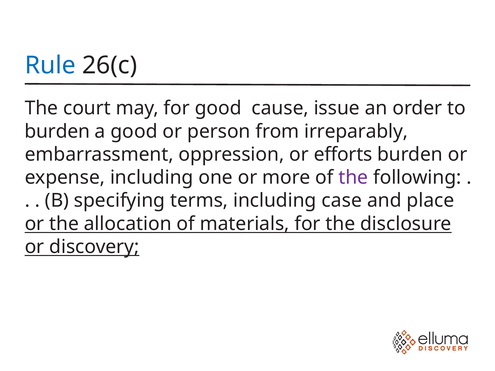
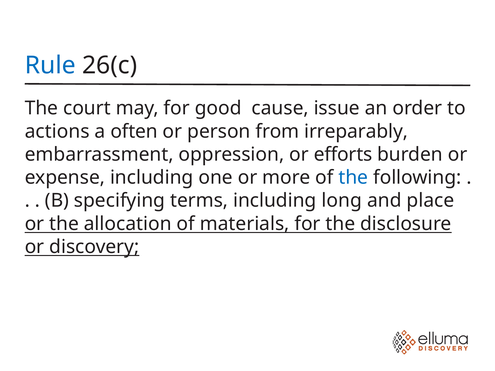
burden at (57, 131): burden -> actions
a good: good -> often
the at (353, 178) colour: purple -> blue
case: case -> long
